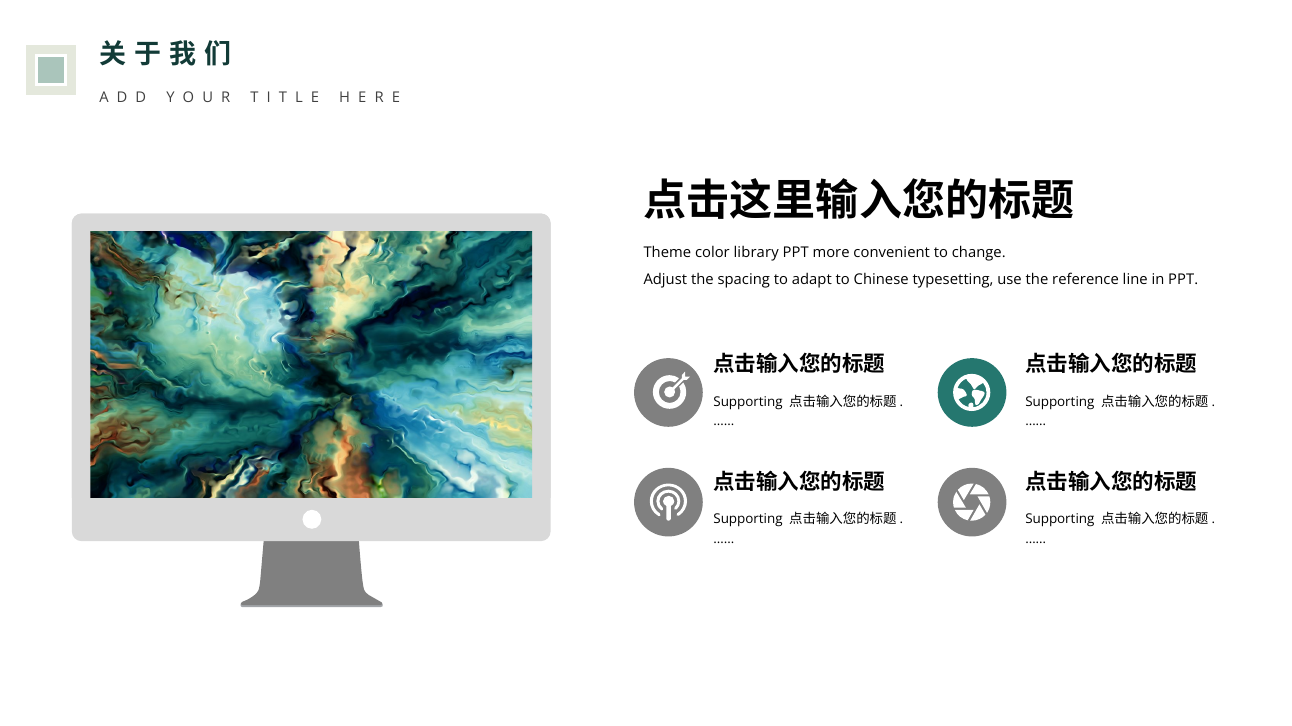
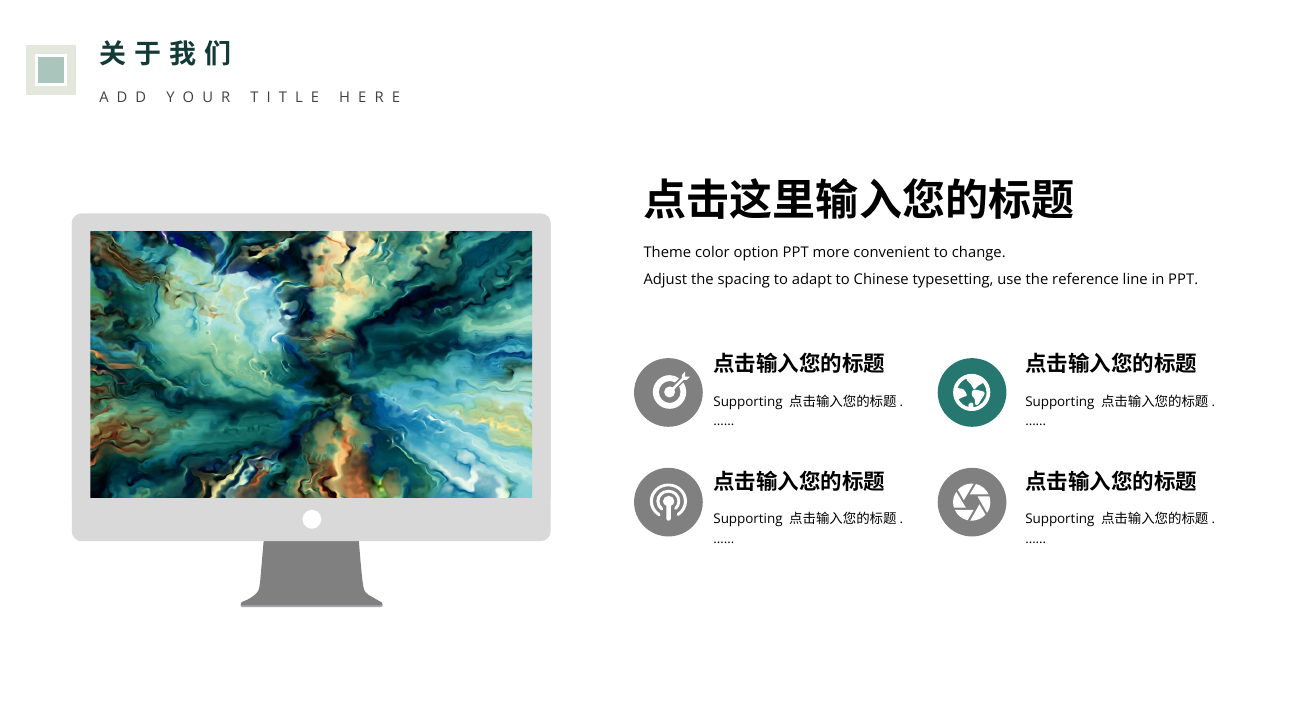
library: library -> option
